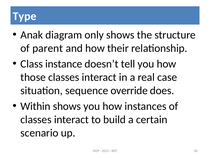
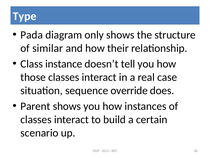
Anak: Anak -> Pada
parent: parent -> similar
Within: Within -> Parent
